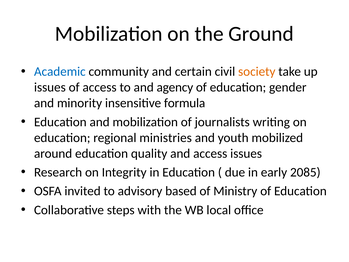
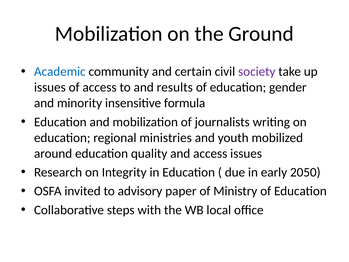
society colour: orange -> purple
agency: agency -> results
2085: 2085 -> 2050
based: based -> paper
